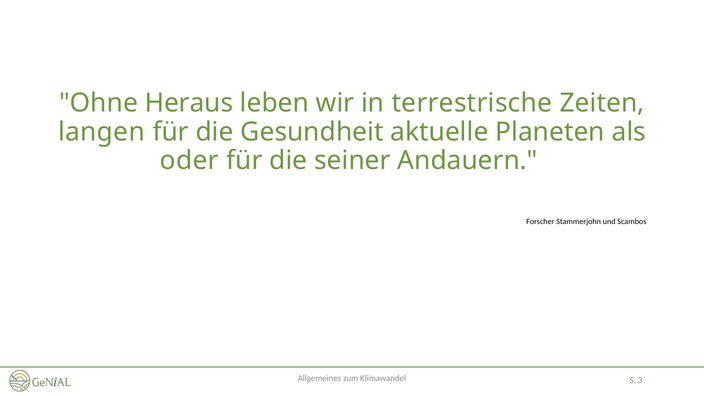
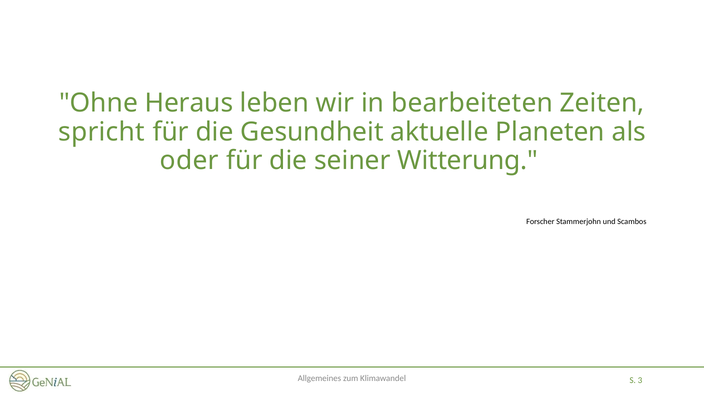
terrestrische: terrestrische -> bearbeiteten
langen: langen -> spricht
Andauern: Andauern -> Witterung
